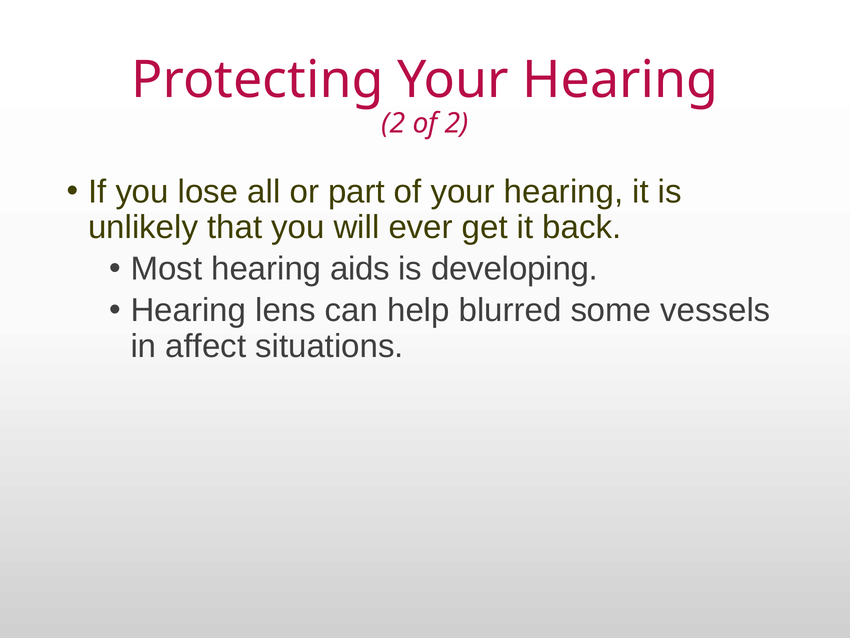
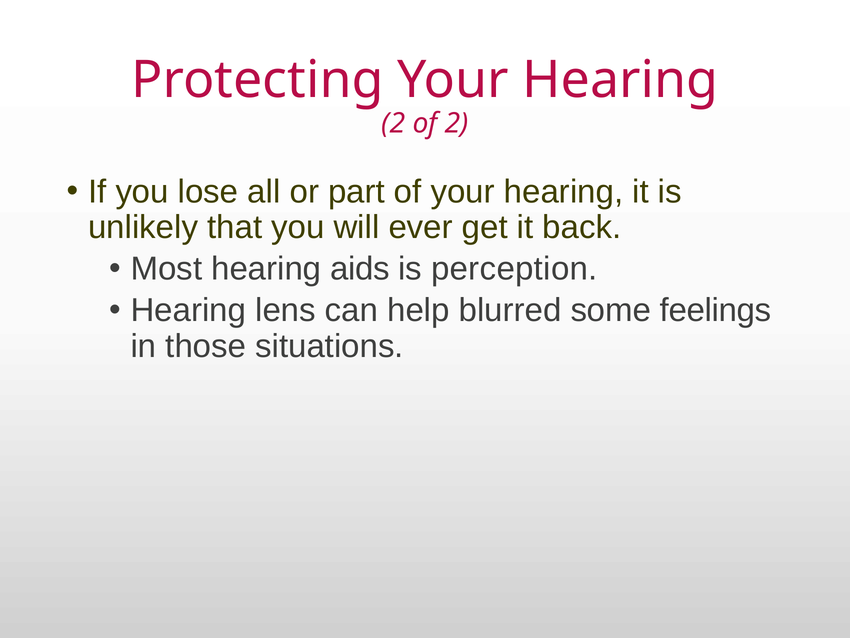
developing: developing -> perception
vessels: vessels -> feelings
affect: affect -> those
